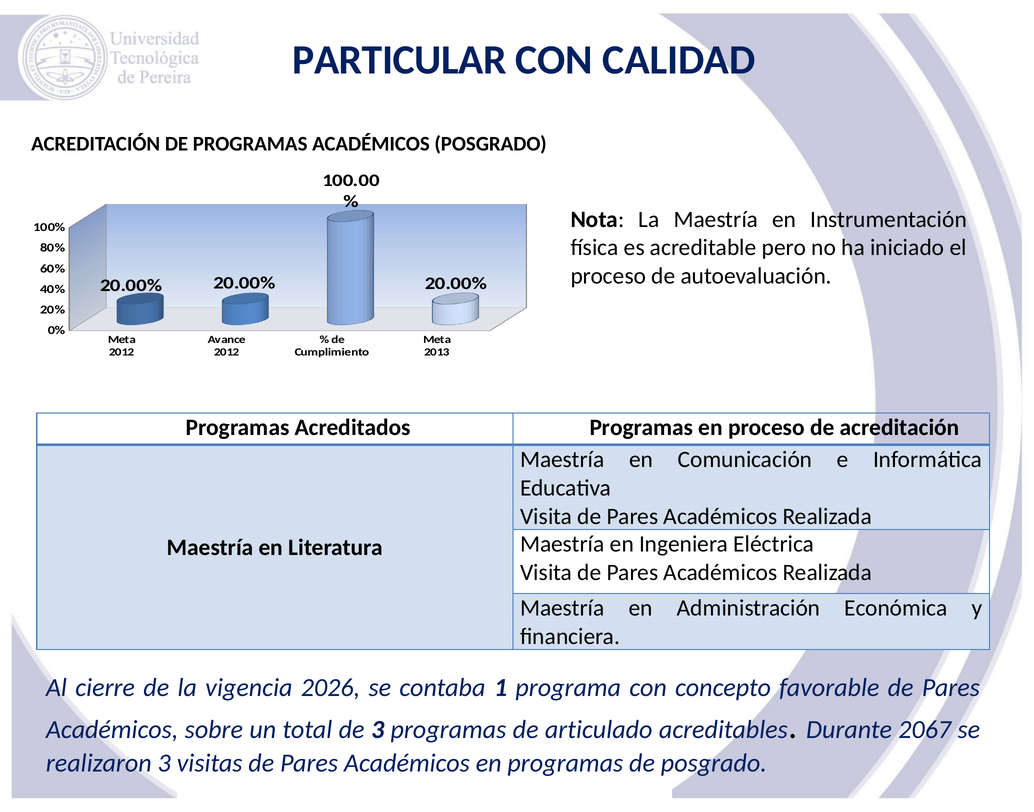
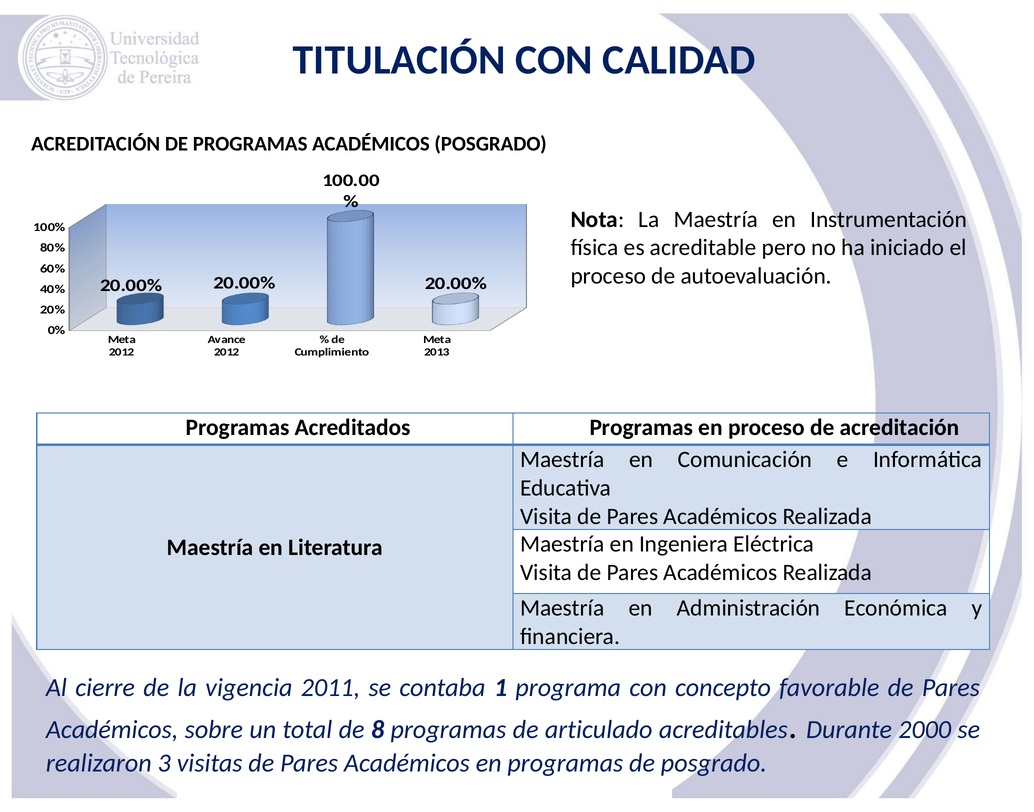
PARTICULAR: PARTICULAR -> TITULACIÓN
2026: 2026 -> 2011
de 3: 3 -> 8
2067: 2067 -> 2000
